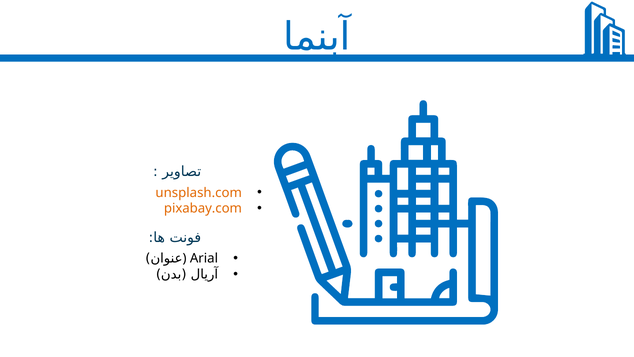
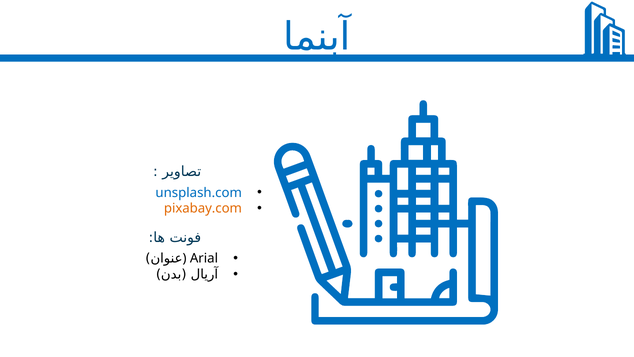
unsplash.com colour: orange -> blue
